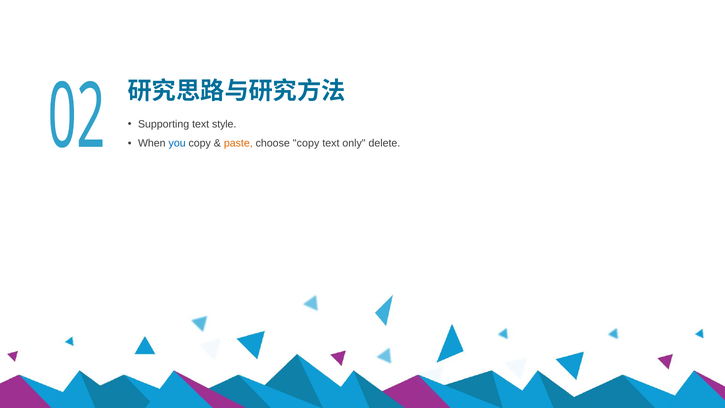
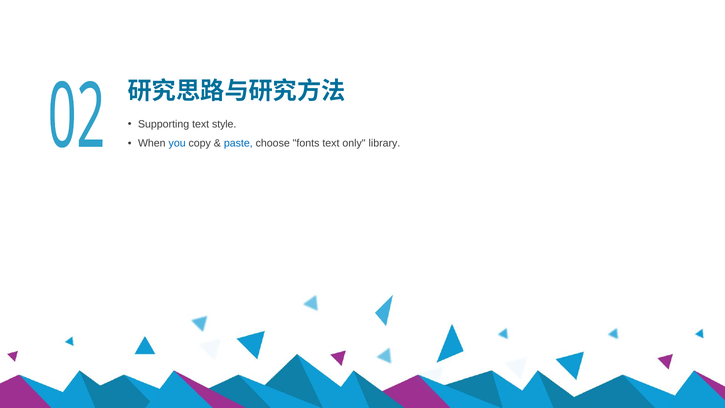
paste colour: orange -> blue
choose copy: copy -> fonts
delete: delete -> library
